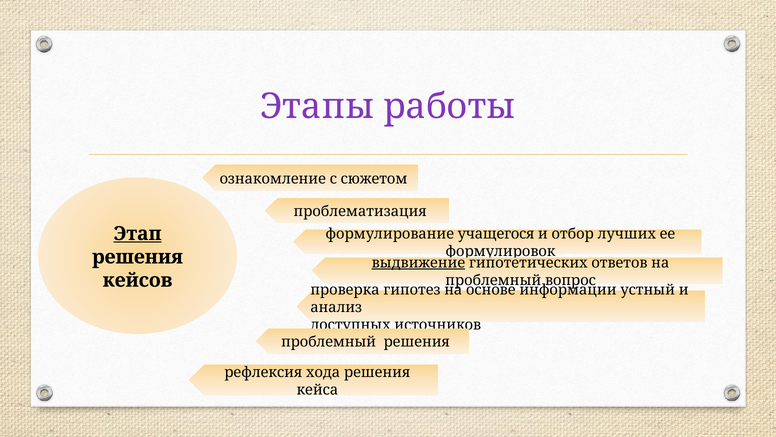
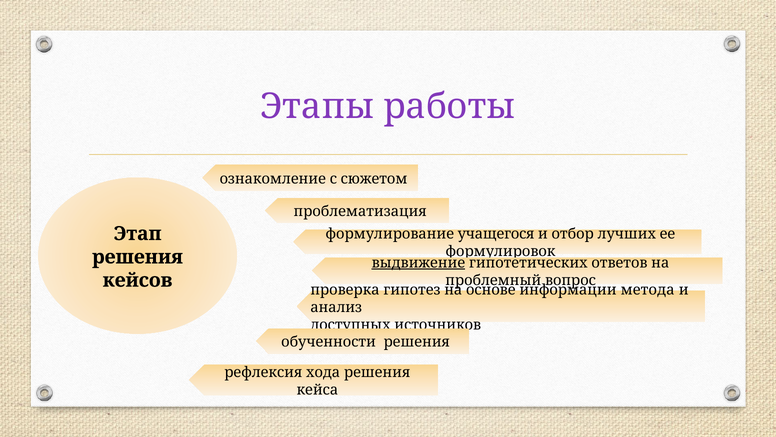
Этап underline: present -> none
устный: устный -> метода
проблемный at (329, 342): проблемный -> обученности
